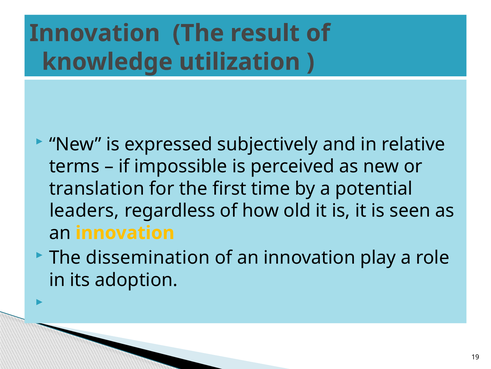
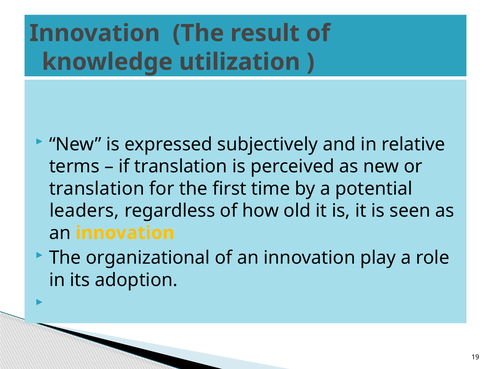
if impossible: impossible -> translation
dissemination: dissemination -> organizational
